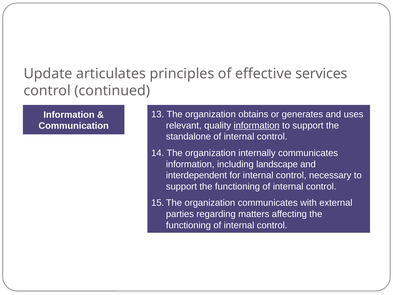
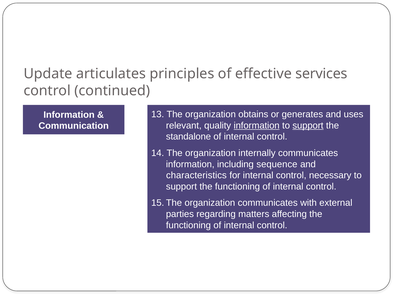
support at (308, 125) underline: none -> present
landscape: landscape -> sequence
interdependent: interdependent -> characteristics
